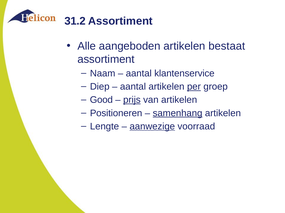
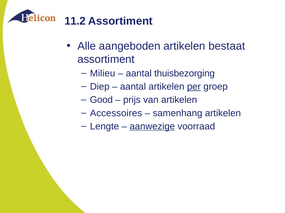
31.2: 31.2 -> 11.2
Naam: Naam -> Milieu
klantenservice: klantenservice -> thuisbezorging
prijs underline: present -> none
Positioneren: Positioneren -> Accessoires
samenhang underline: present -> none
